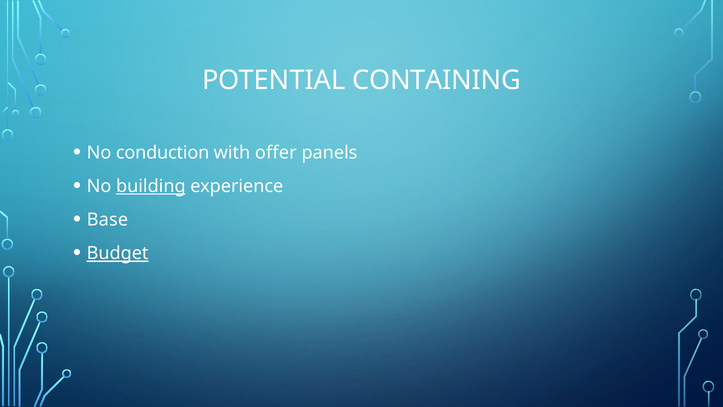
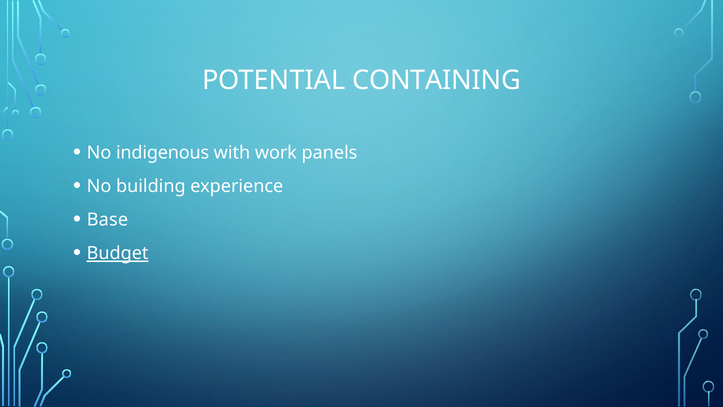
conduction: conduction -> indigenous
offer: offer -> work
building underline: present -> none
